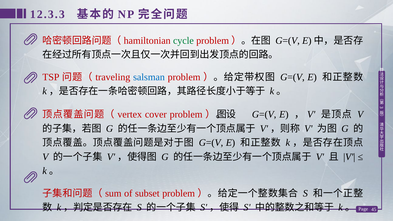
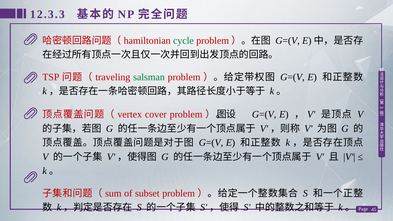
salsman colour: blue -> green
